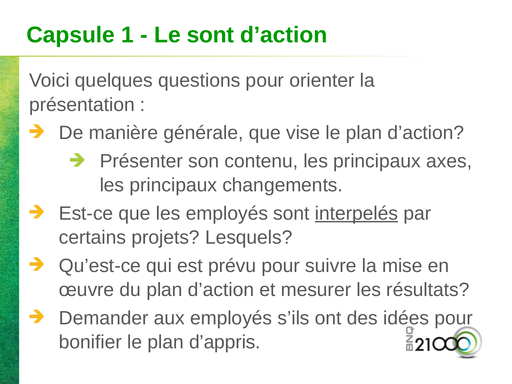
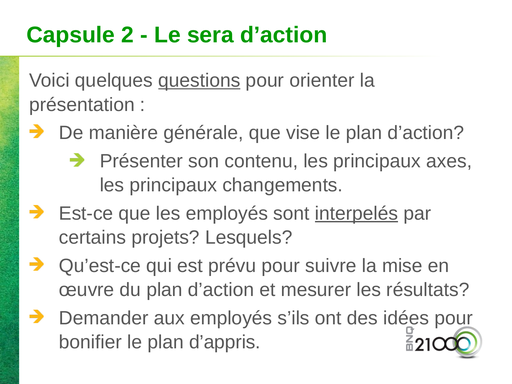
1: 1 -> 2
Le sont: sont -> sera
questions underline: none -> present
